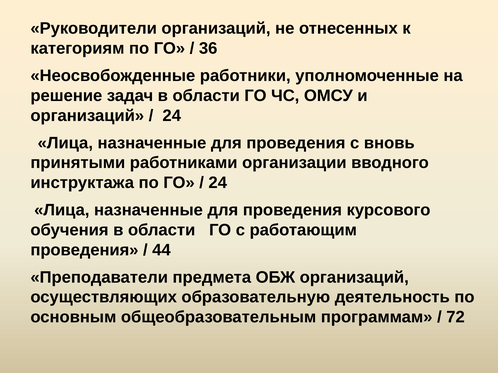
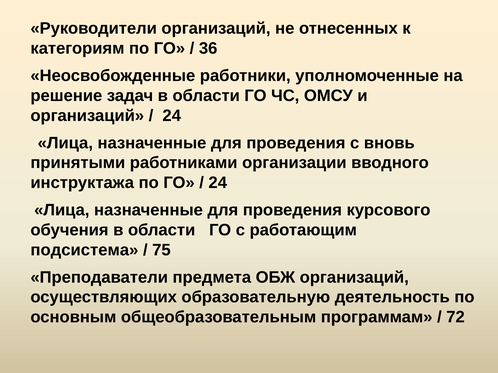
проведения at (84, 250): проведения -> подсистема
44: 44 -> 75
